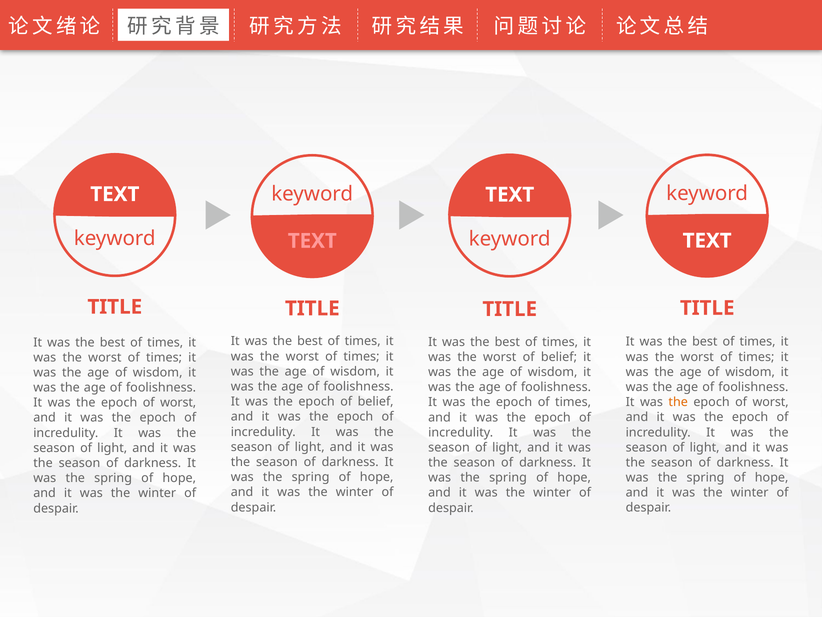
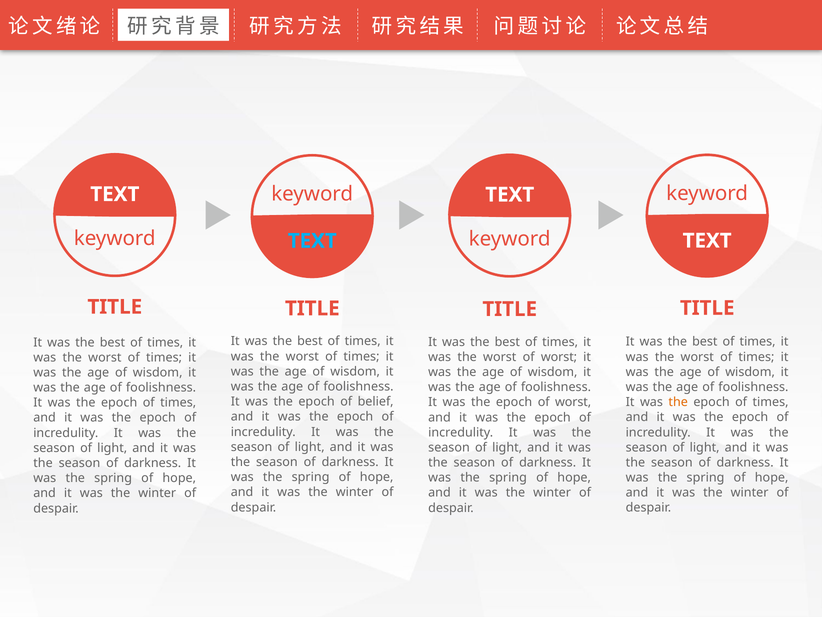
TEXT at (312, 241) colour: pink -> light blue
worst of belief: belief -> worst
epoch of times: times -> worst
worst at (771, 402): worst -> times
worst at (178, 402): worst -> times
